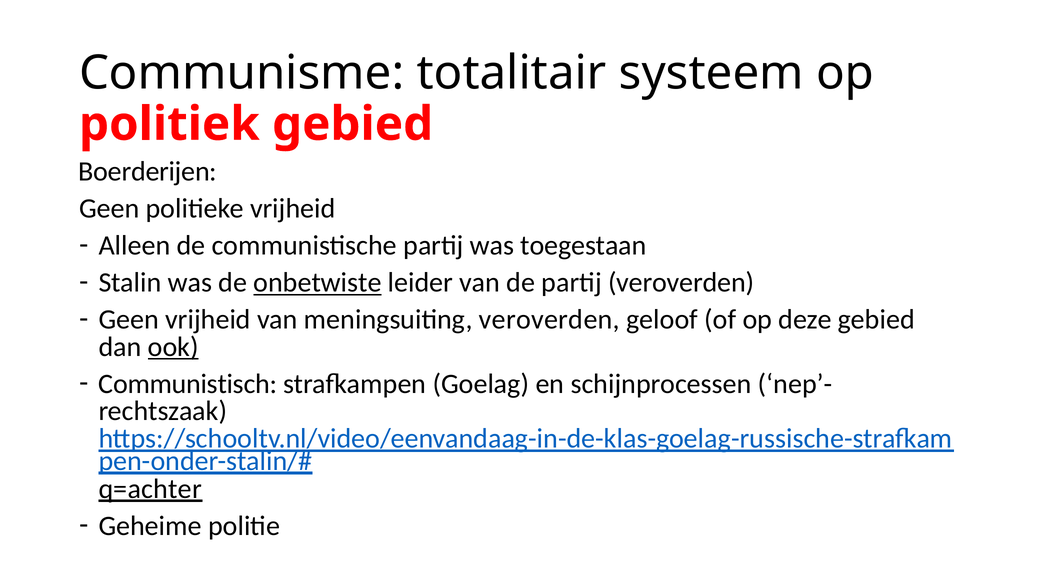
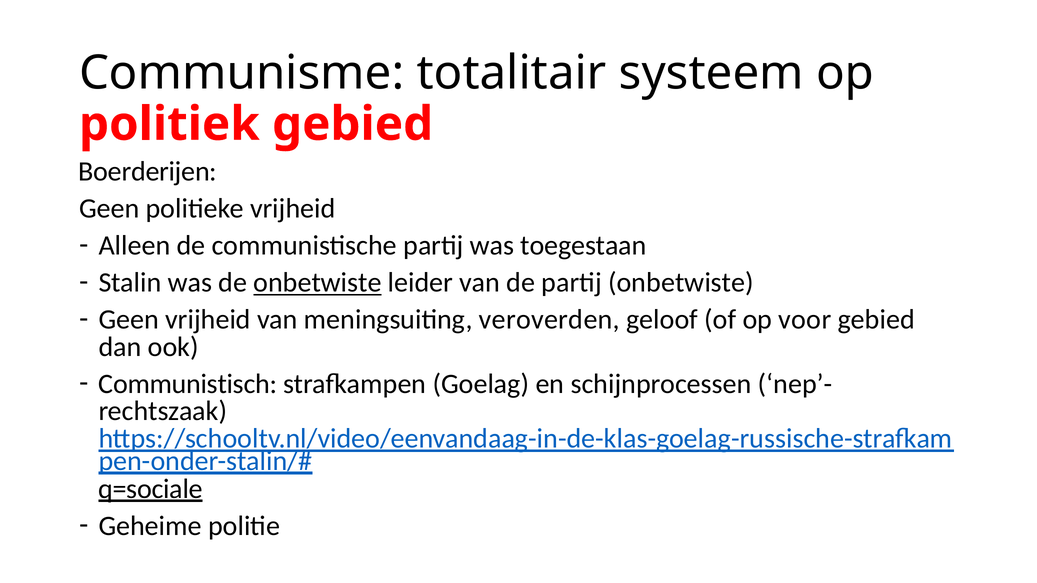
partij veroverden: veroverden -> onbetwiste
deze: deze -> voor
ook underline: present -> none
q=achter: q=achter -> q=sociale
